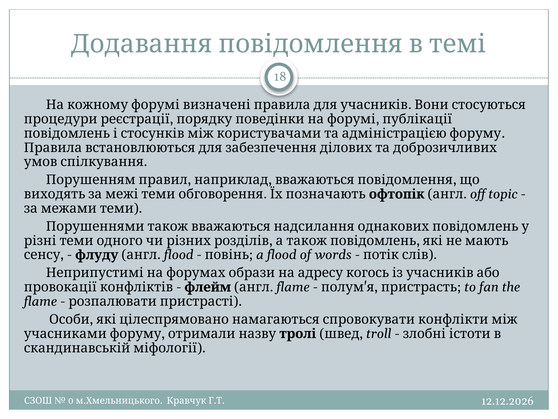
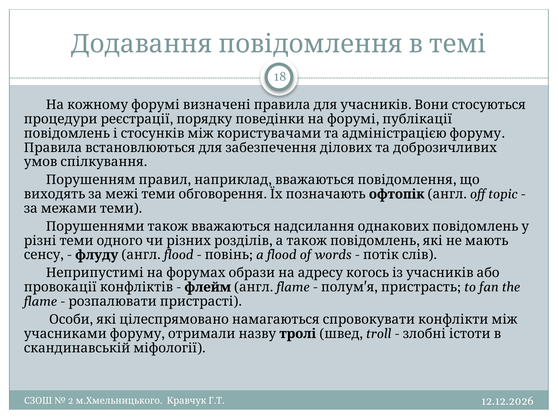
0: 0 -> 2
